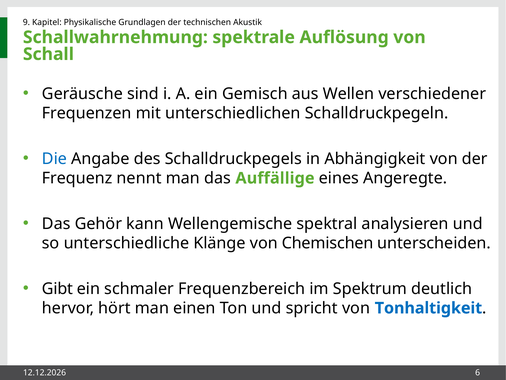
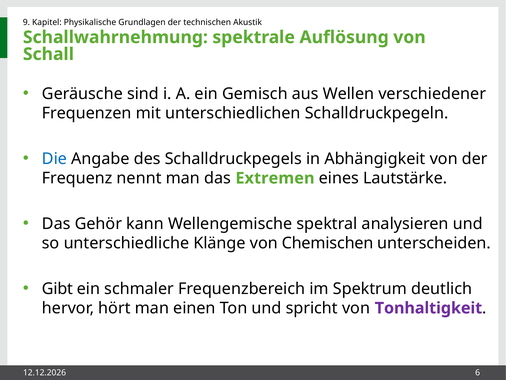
Auffällige: Auffällige -> Extremen
Angeregte: Angeregte -> Lautstärke
Tonhaltigkeit colour: blue -> purple
